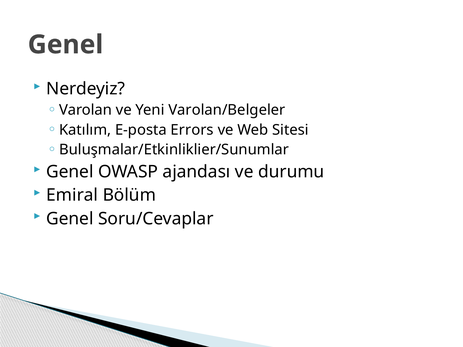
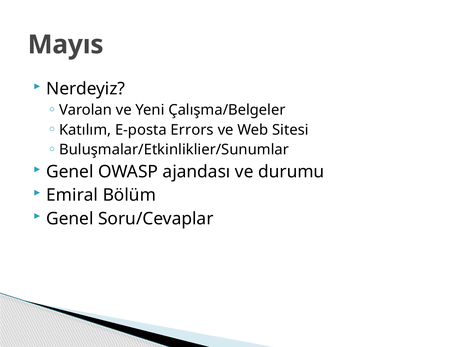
Genel at (65, 45): Genel -> Mayıs
Varolan/Belgeler: Varolan/Belgeler -> Çalışma/Belgeler
